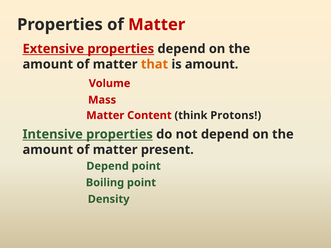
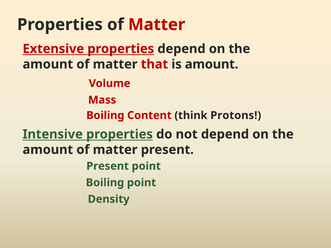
that colour: orange -> red
Matter at (105, 115): Matter -> Boiling
Depend at (108, 166): Depend -> Present
